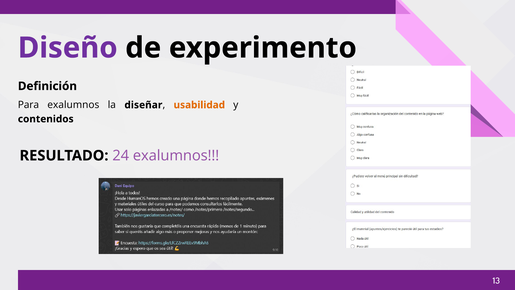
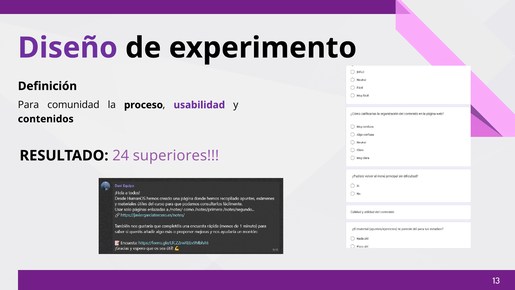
Para exalumnos: exalumnos -> comunidad
diseñar: diseñar -> proceso
usabilidad colour: orange -> purple
24 exalumnos: exalumnos -> superiores
